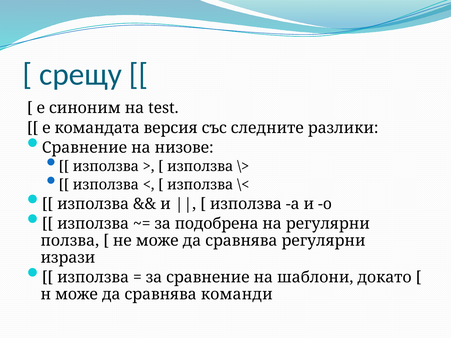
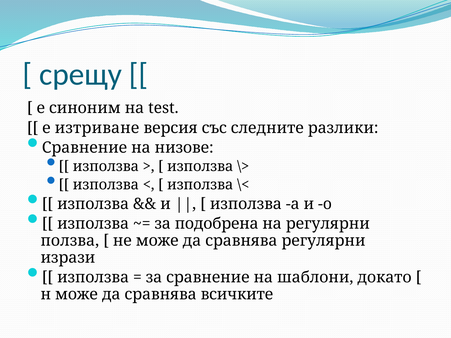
командата: командата -> изтриване
команди: команди -> всичките
